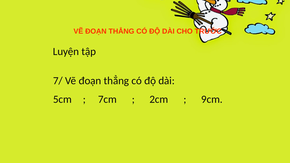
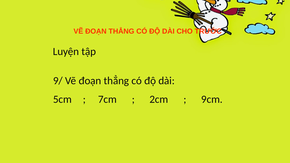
7/: 7/ -> 9/
